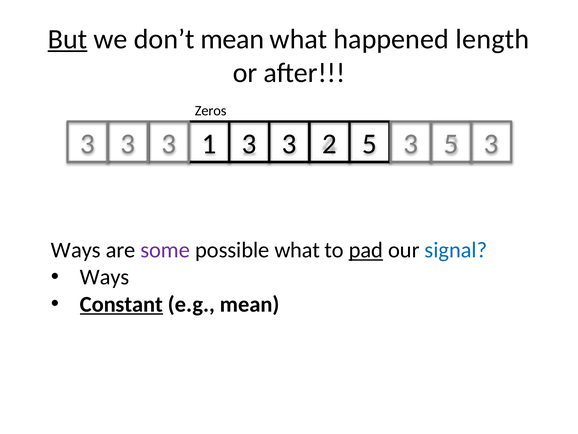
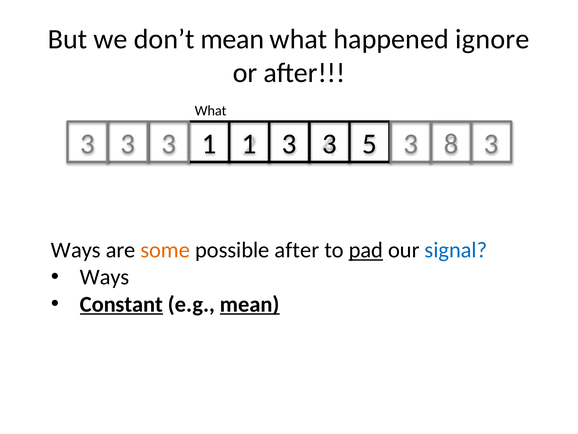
But underline: present -> none
length: length -> ignore
Zeros at (211, 111): Zeros -> What
1 3: 3 -> 1
2 at (329, 144): 2 -> 3
3 5: 5 -> 8
some colour: purple -> orange
possible what: what -> after
mean at (250, 304) underline: none -> present
